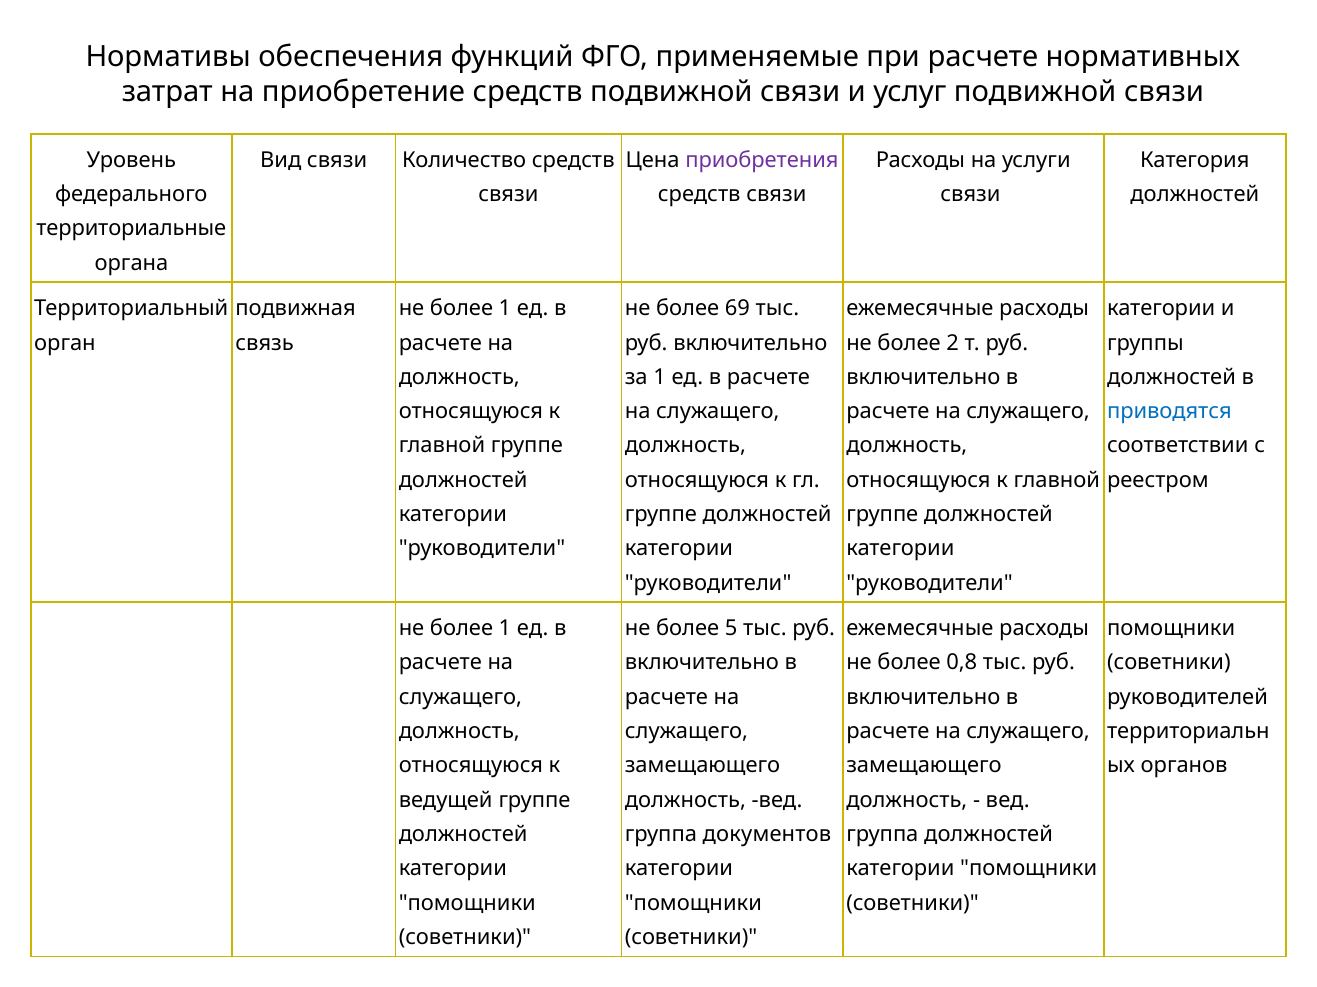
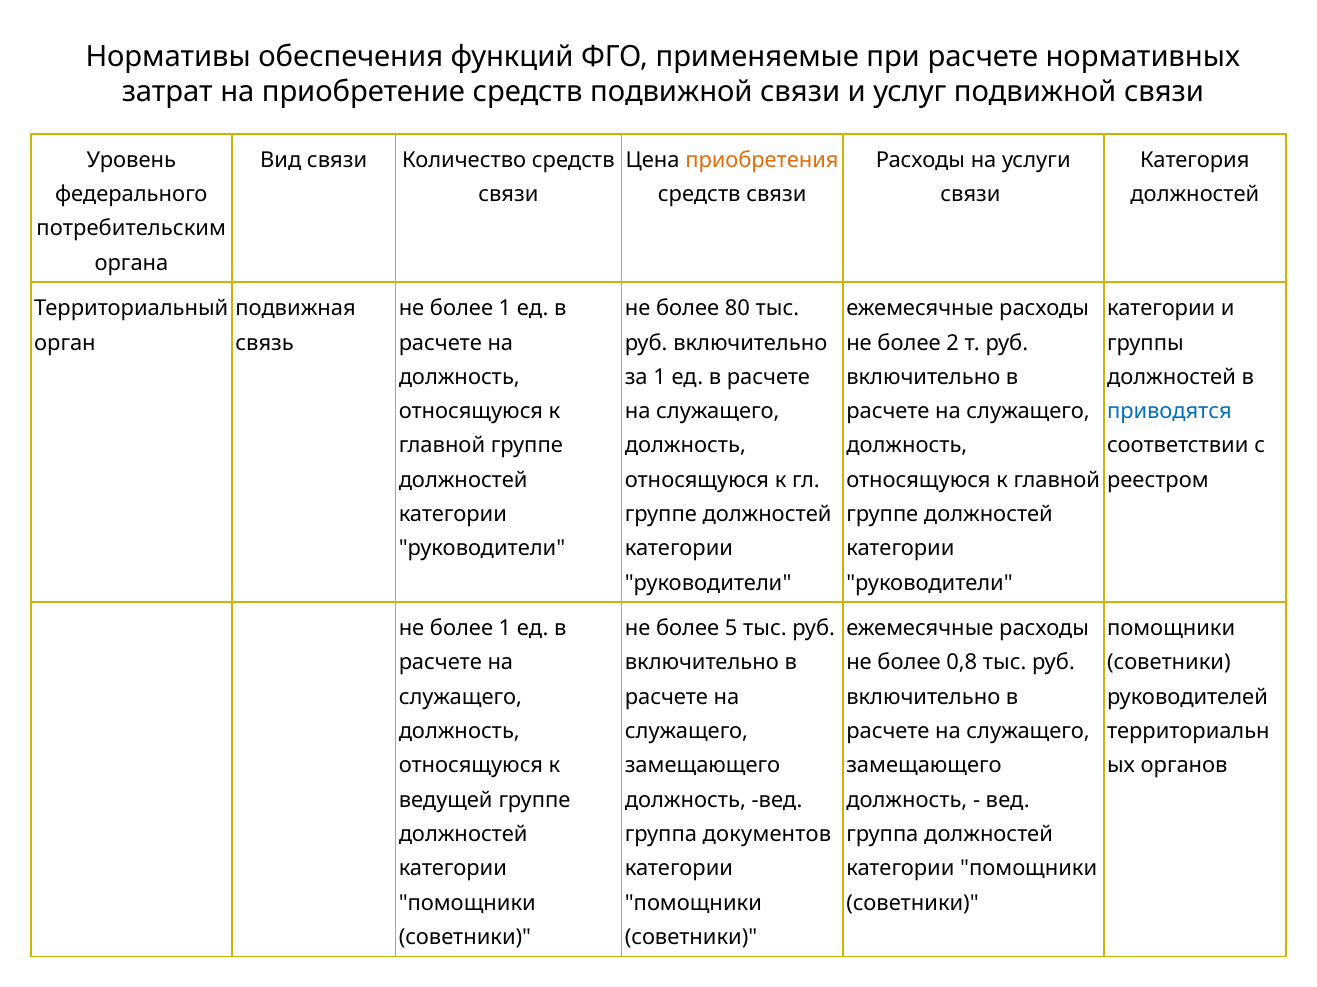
приобретения colour: purple -> orange
территориальные: территориальные -> потребительским
69: 69 -> 80
